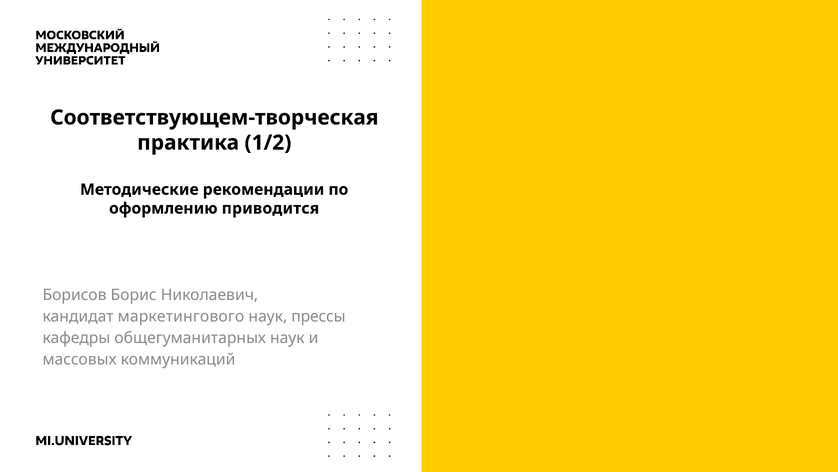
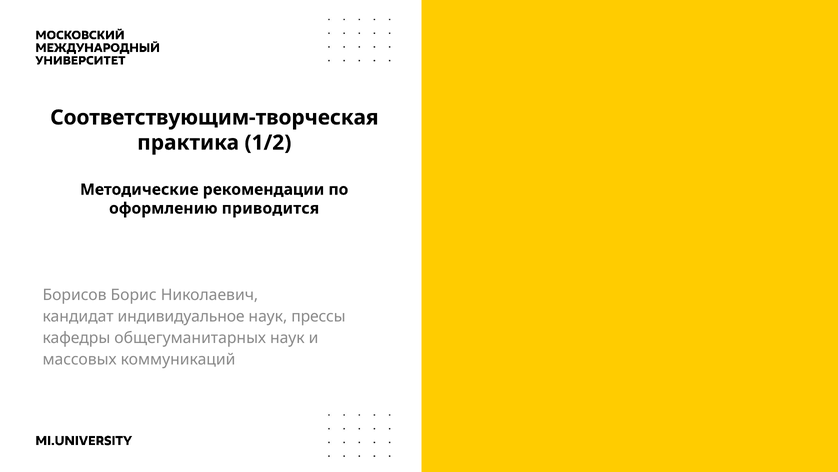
Соответствующем-творческая: Соответствующем-творческая -> Соответствующим-творческая
маркетингового: маркетингового -> индивидуальное
